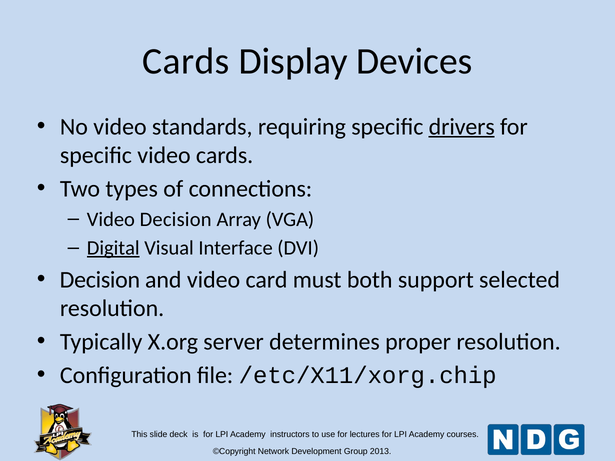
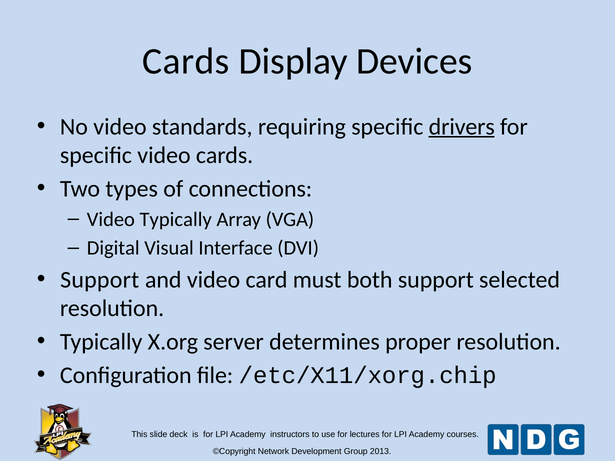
Video Decision: Decision -> Typically
Digital underline: present -> none
Decision at (100, 280): Decision -> Support
